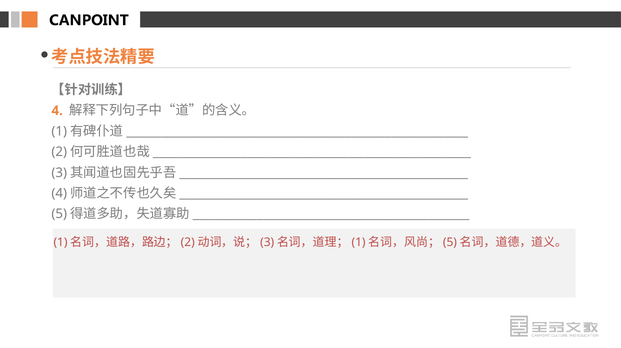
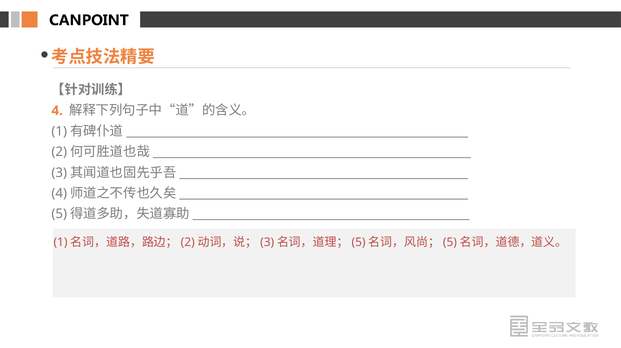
1 at (359, 242): 1 -> 5
